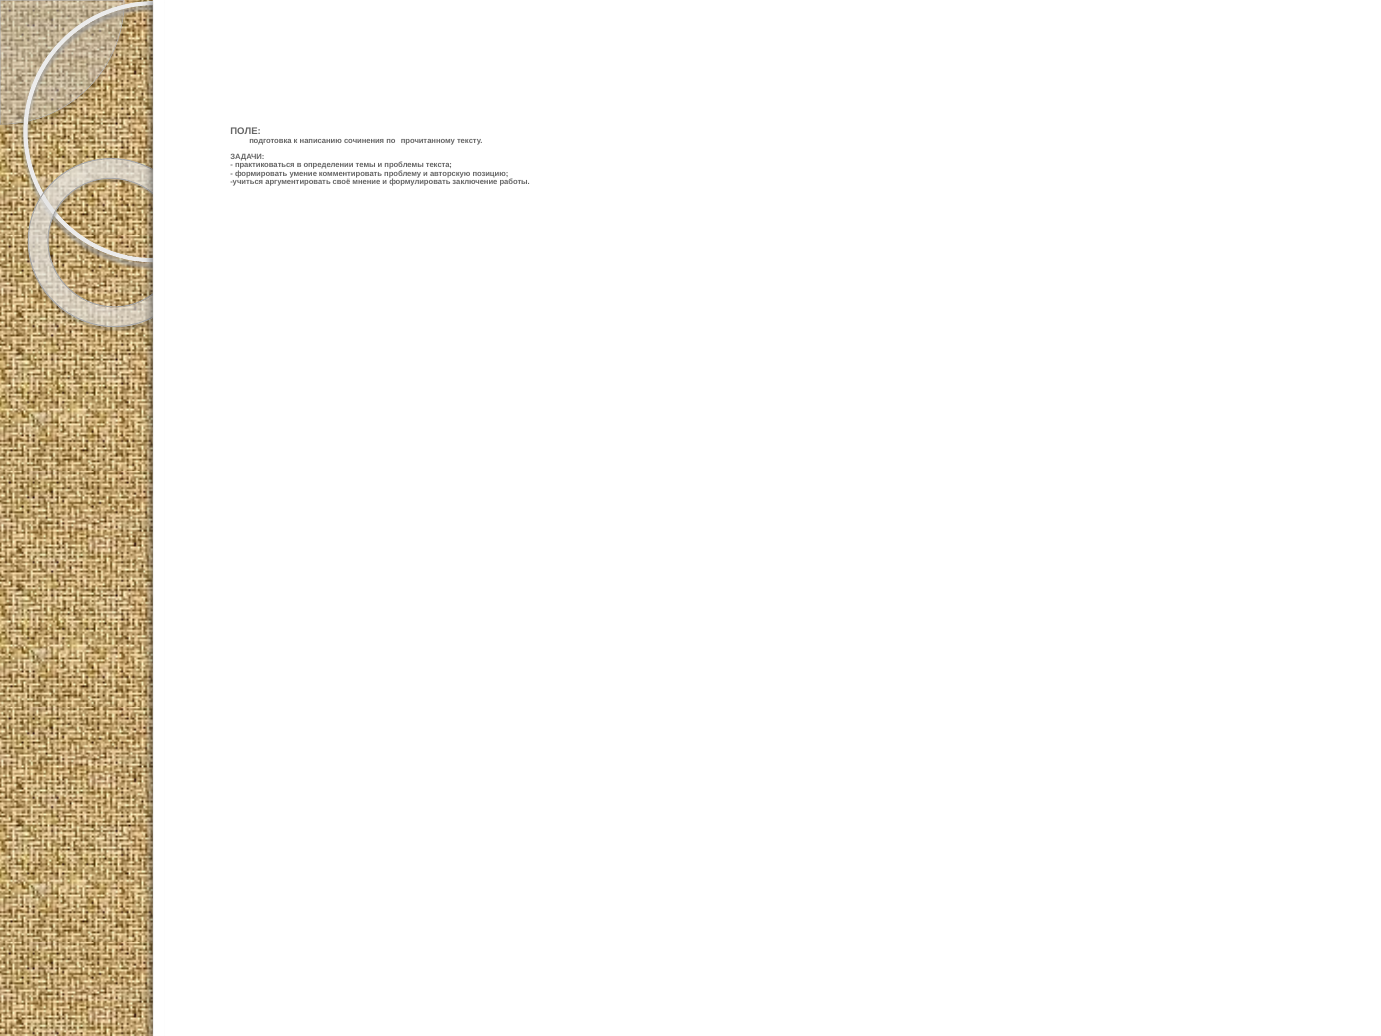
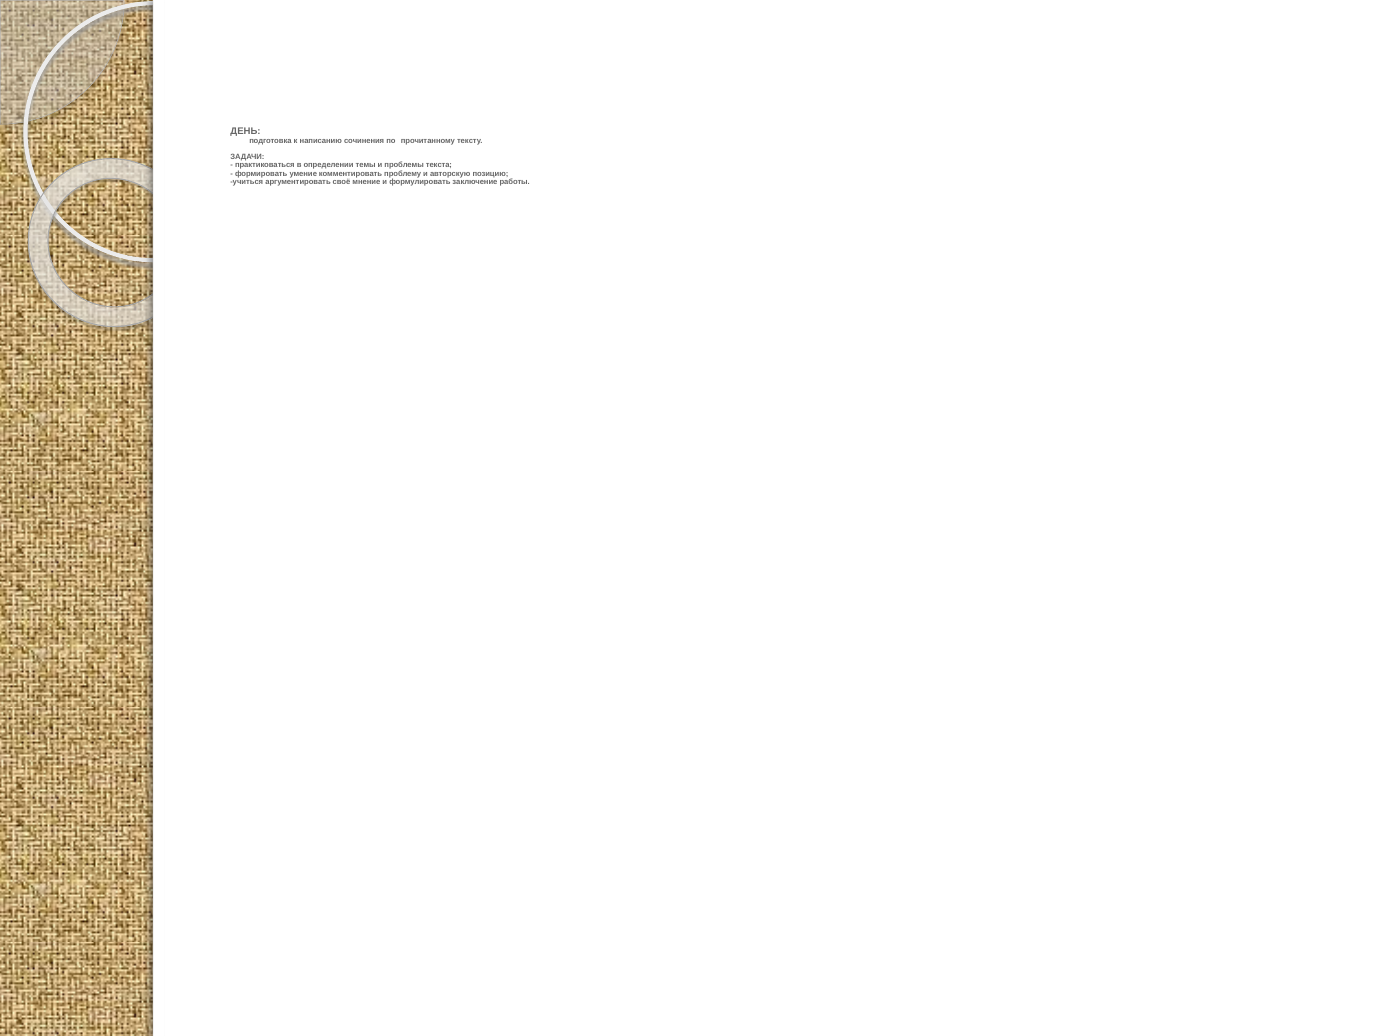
ПОЛЕ: ПОЛЕ -> ДЕНЬ
